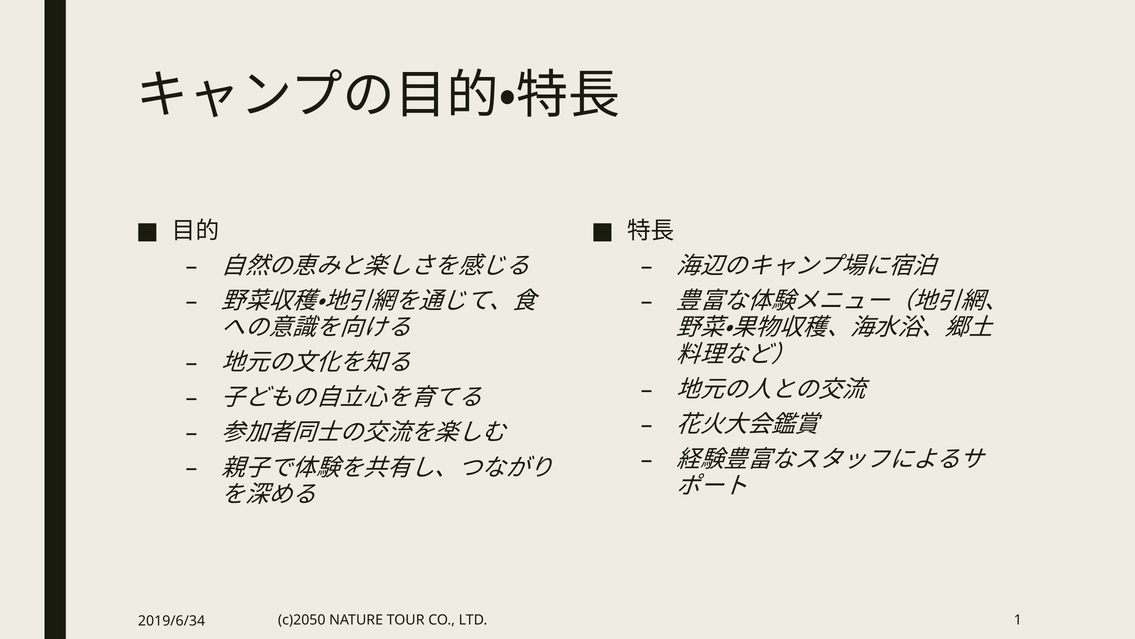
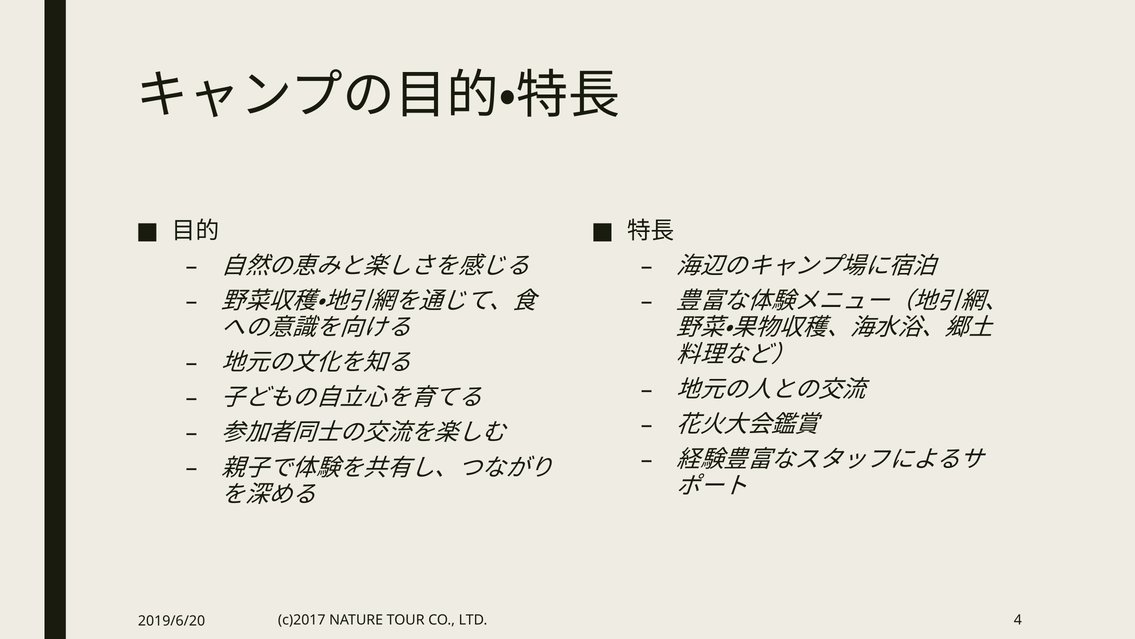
c)2050: c)2050 -> c)2017
1: 1 -> 4
2019/6/34: 2019/6/34 -> 2019/6/20
